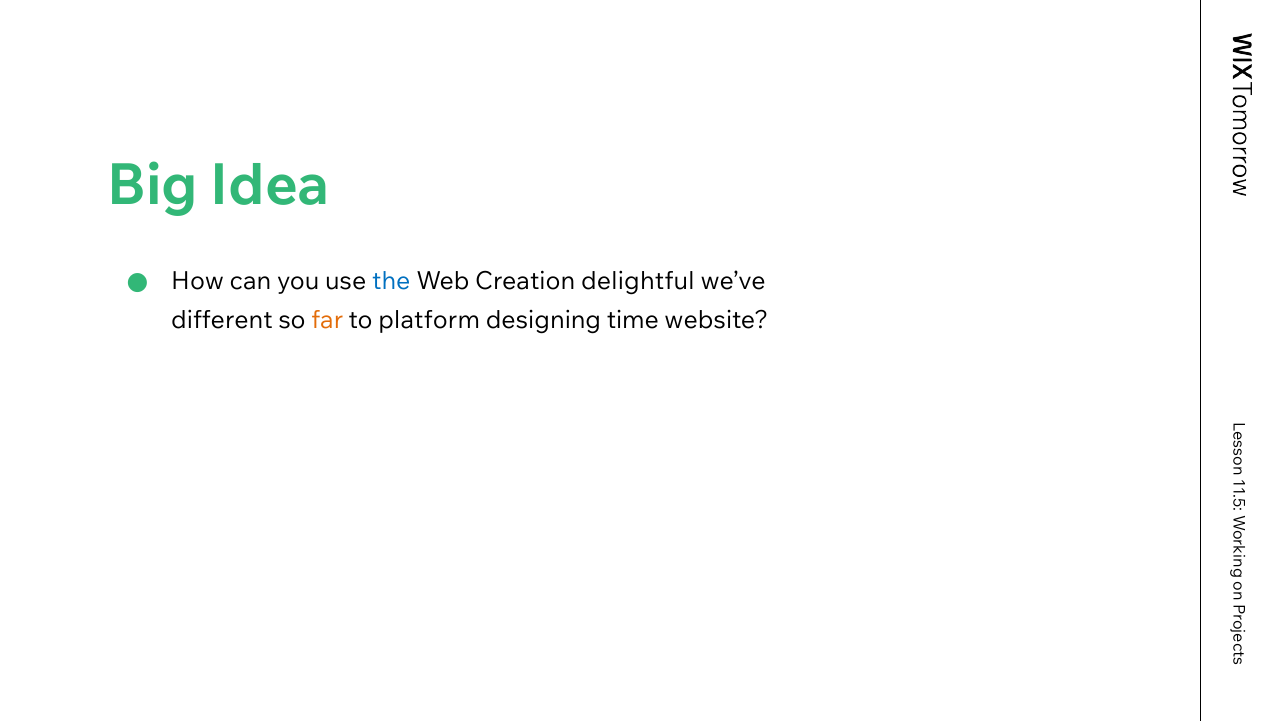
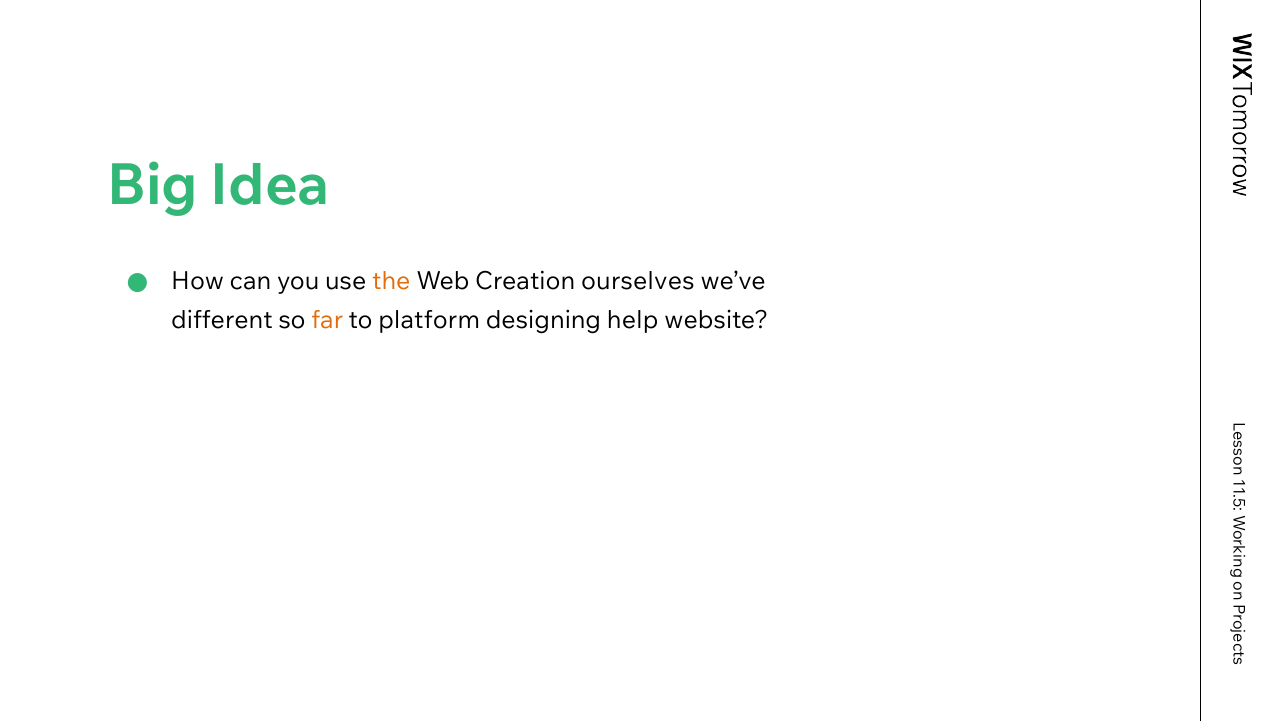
the colour: blue -> orange
delightful: delightful -> ourselves
time: time -> help
